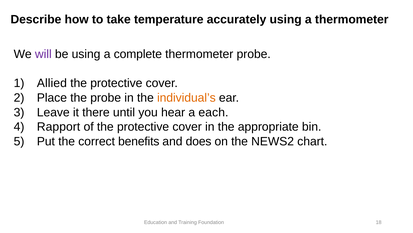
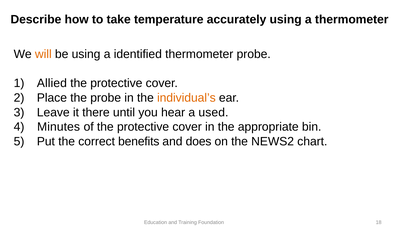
will colour: purple -> orange
complete: complete -> identified
each: each -> used
Rapport: Rapport -> Minutes
